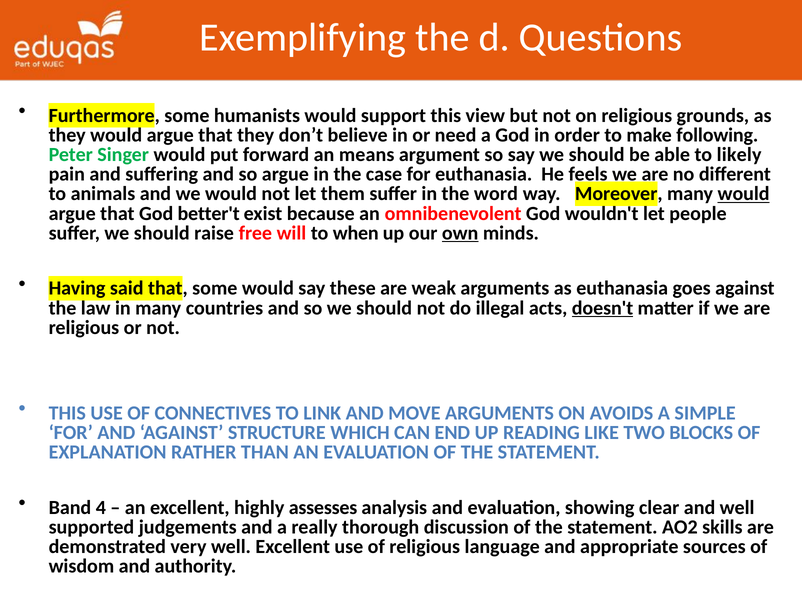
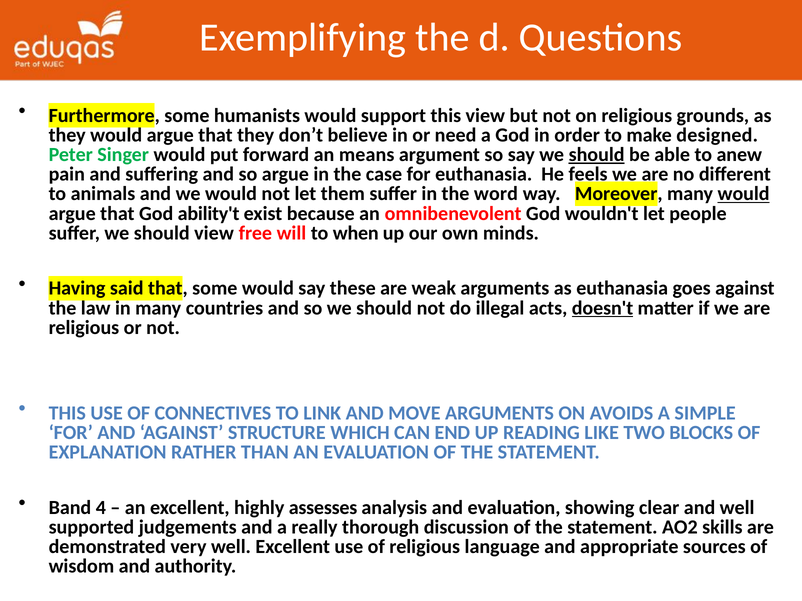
following: following -> designed
should at (597, 155) underline: none -> present
likely: likely -> anew
better't: better't -> ability't
should raise: raise -> view
own underline: present -> none
